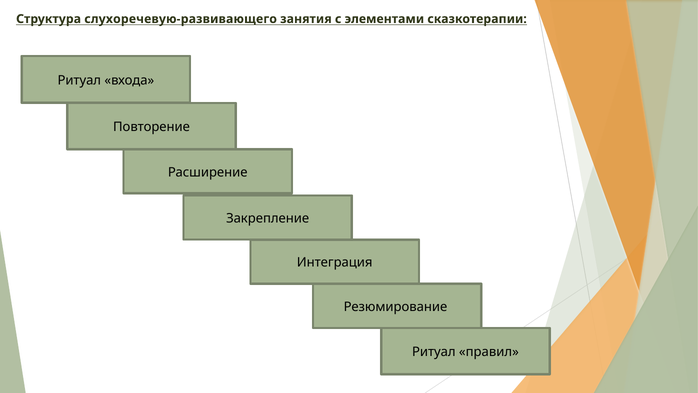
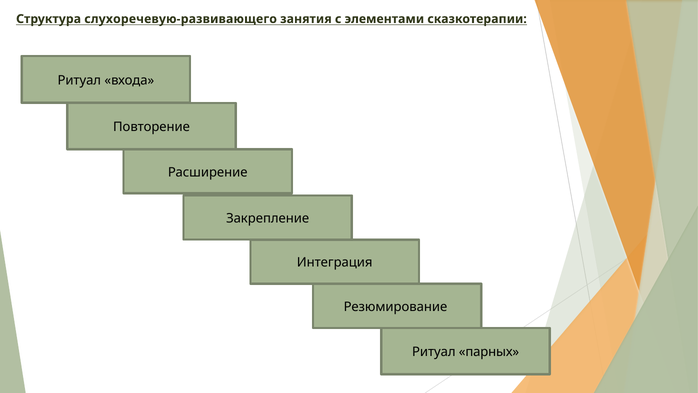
правил: правил -> парных
